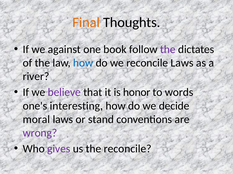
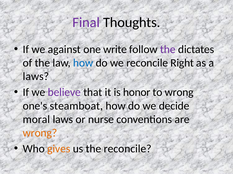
Final colour: orange -> purple
book: book -> write
reconcile Laws: Laws -> Right
river at (36, 77): river -> laws
to words: words -> wrong
interesting: interesting -> steamboat
stand: stand -> nurse
wrong at (40, 133) colour: purple -> orange
gives colour: purple -> orange
